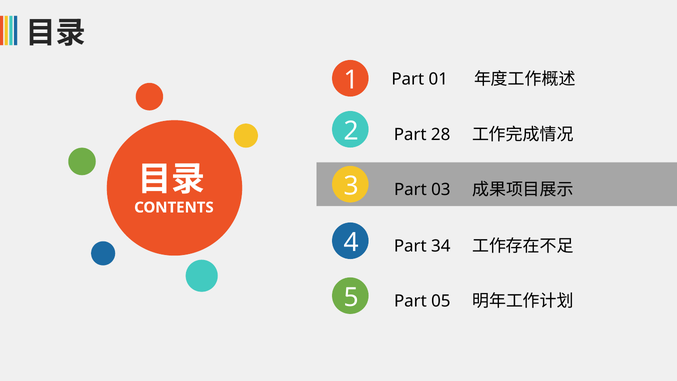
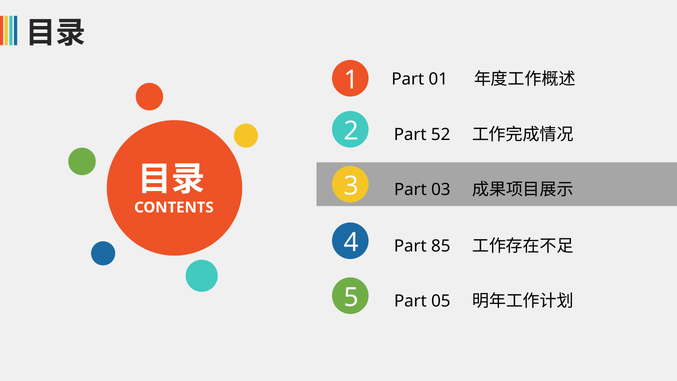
28: 28 -> 52
34: 34 -> 85
